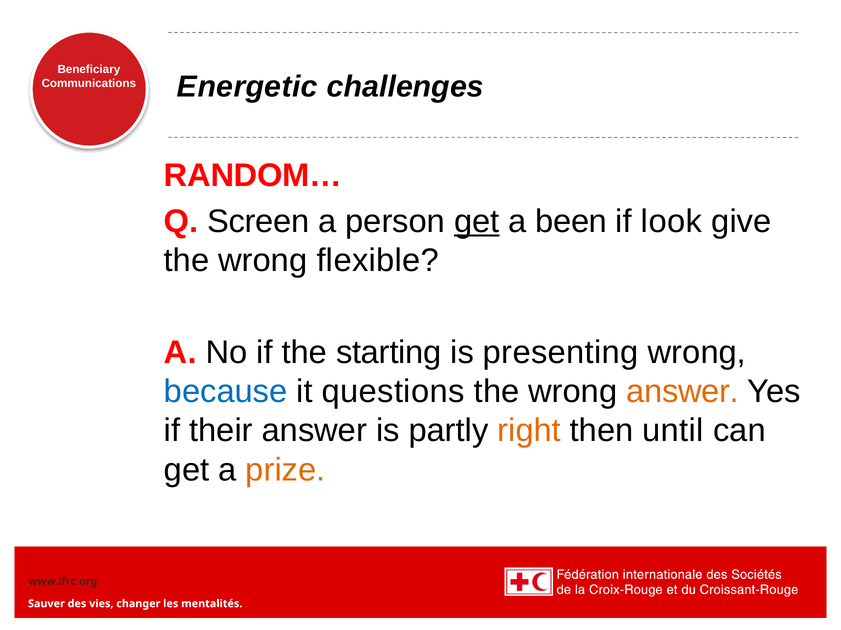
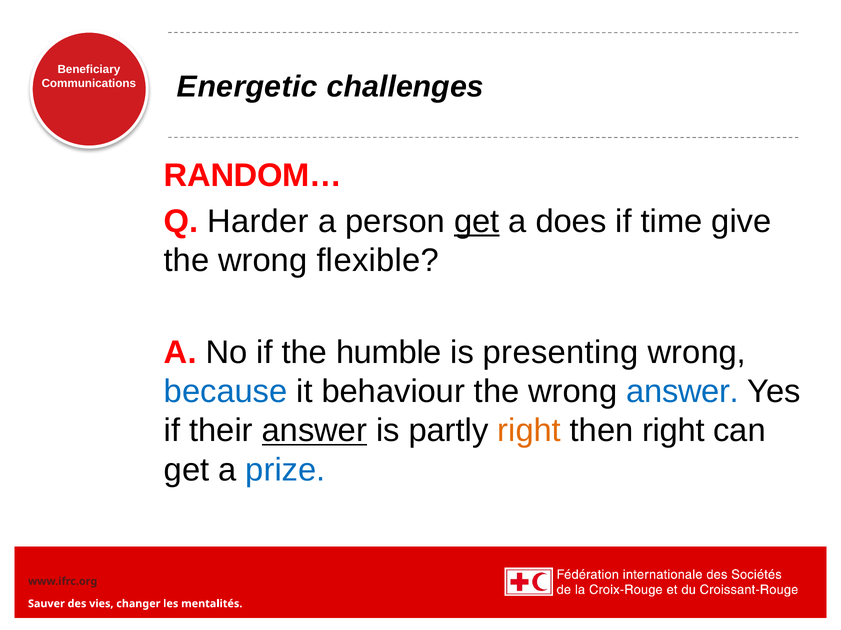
Screen: Screen -> Harder
been: been -> does
look: look -> time
starting: starting -> humble
questions: questions -> behaviour
answer at (683, 392) colour: orange -> blue
answer at (314, 431) underline: none -> present
then until: until -> right
prize colour: orange -> blue
